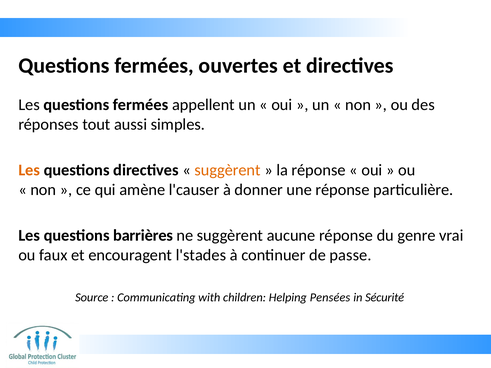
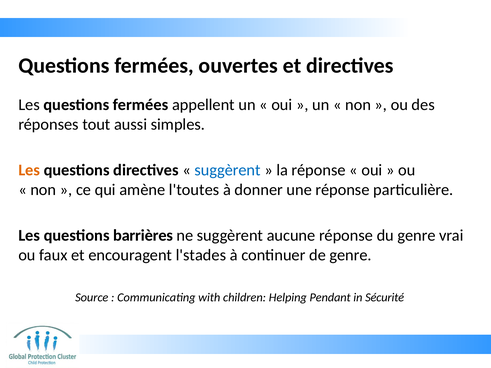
suggèrent at (228, 170) colour: orange -> blue
l'causer: l'causer -> l'toutes
de passe: passe -> genre
Pensées: Pensées -> Pendant
